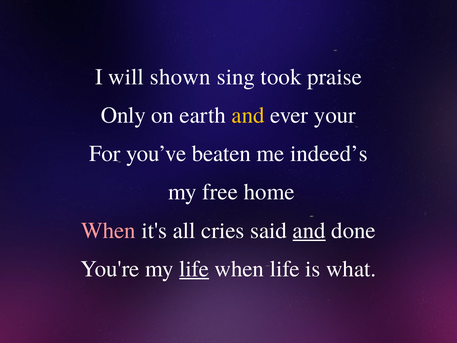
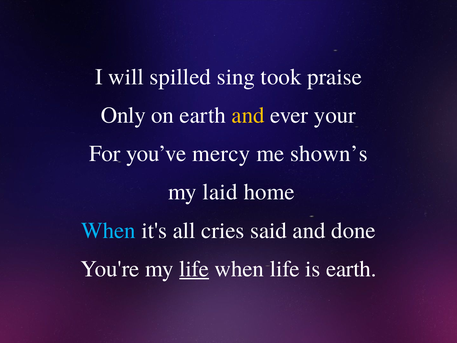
shown: shown -> spilled
beaten: beaten -> mercy
indeed’s: indeed’s -> shown’s
free: free -> laid
When at (108, 230) colour: pink -> light blue
and at (309, 230) underline: present -> none
is what: what -> earth
